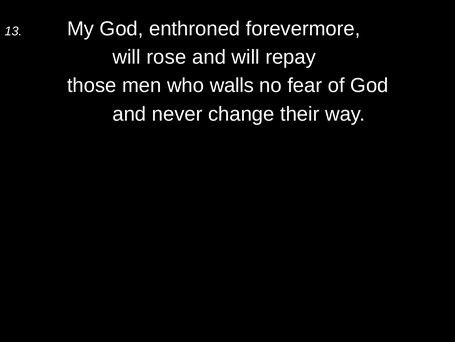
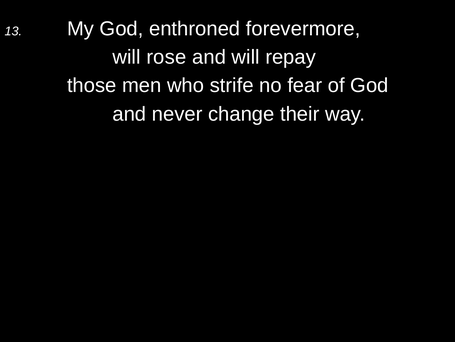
walls: walls -> strife
